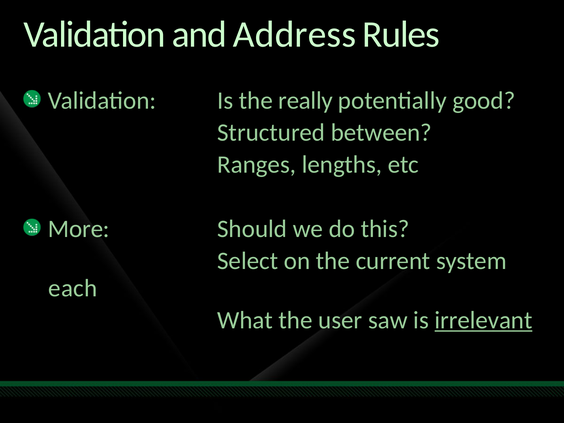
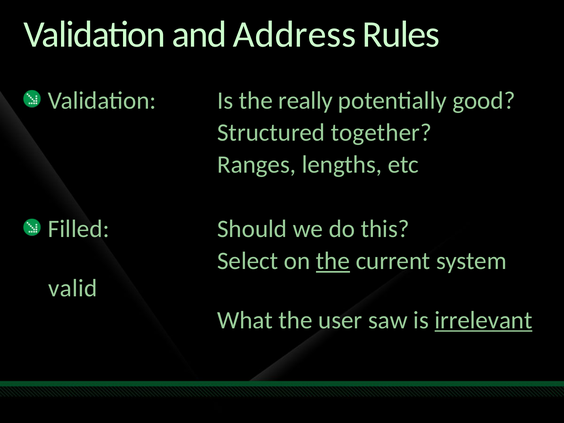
between: between -> together
More: More -> Filled
the at (333, 261) underline: none -> present
each: each -> valid
